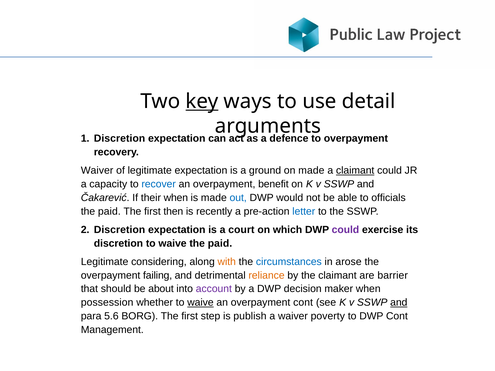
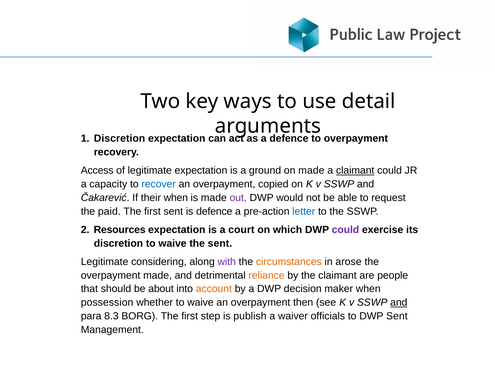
key underline: present -> none
Waiver at (97, 171): Waiver -> Access
benefit: benefit -> copied
out colour: blue -> purple
officials: officials -> request
first then: then -> sent
is recently: recently -> defence
Discretion at (120, 230): Discretion -> Resources
waive the paid: paid -> sent
with colour: orange -> purple
circumstances colour: blue -> orange
overpayment failing: failing -> made
barrier: barrier -> people
account colour: purple -> orange
waive at (200, 303) underline: present -> none
overpayment cont: cont -> then
5.6: 5.6 -> 8.3
poverty: poverty -> officials
DWP Cont: Cont -> Sent
